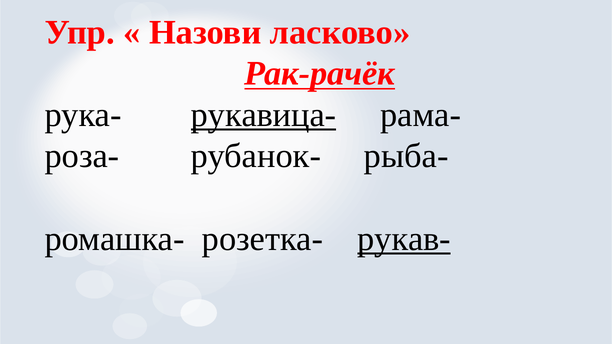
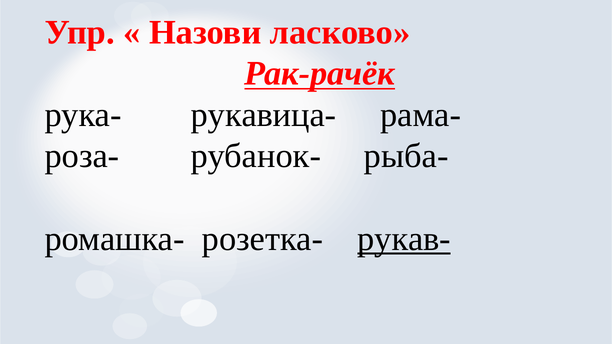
рукавица- underline: present -> none
